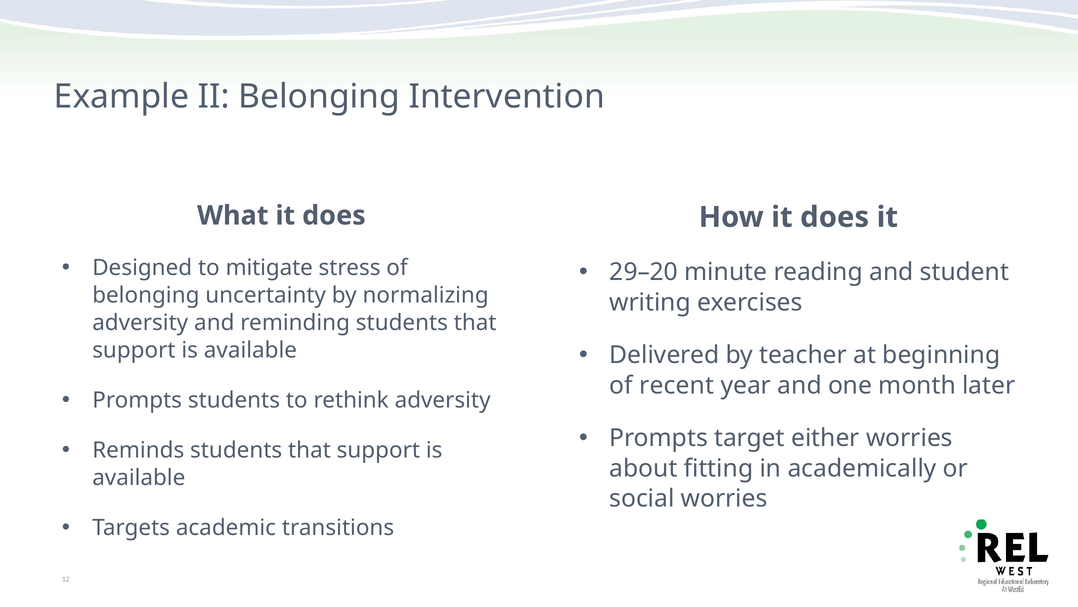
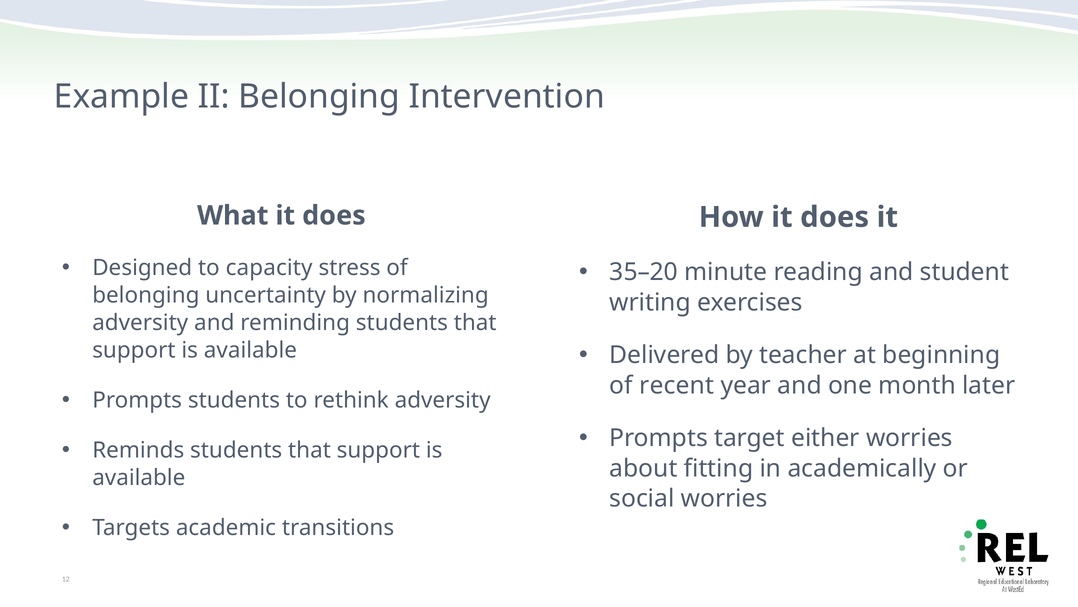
mitigate: mitigate -> capacity
29–20: 29–20 -> 35–20
